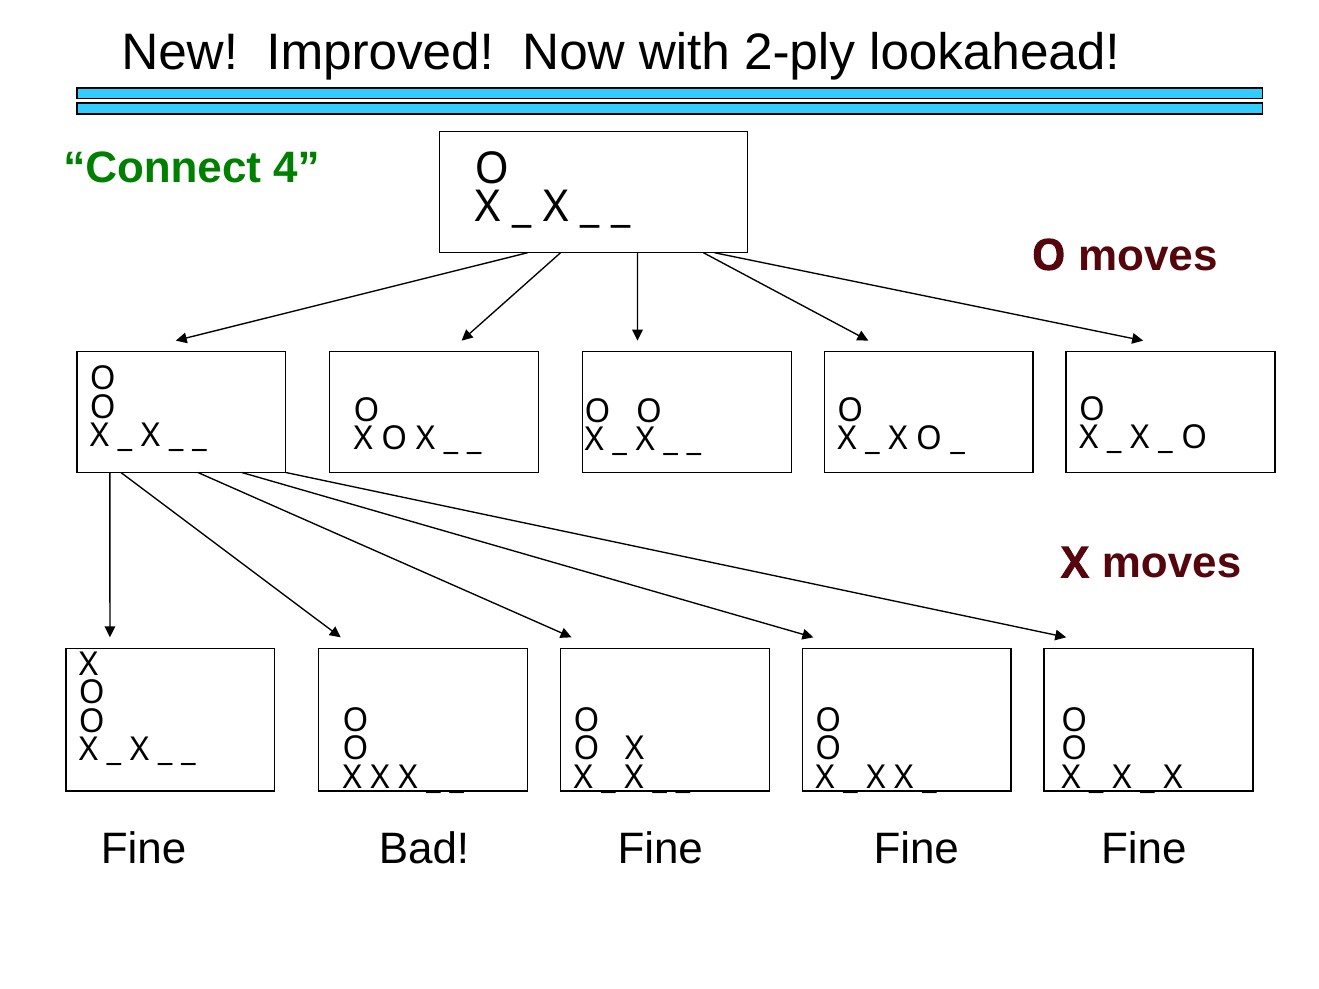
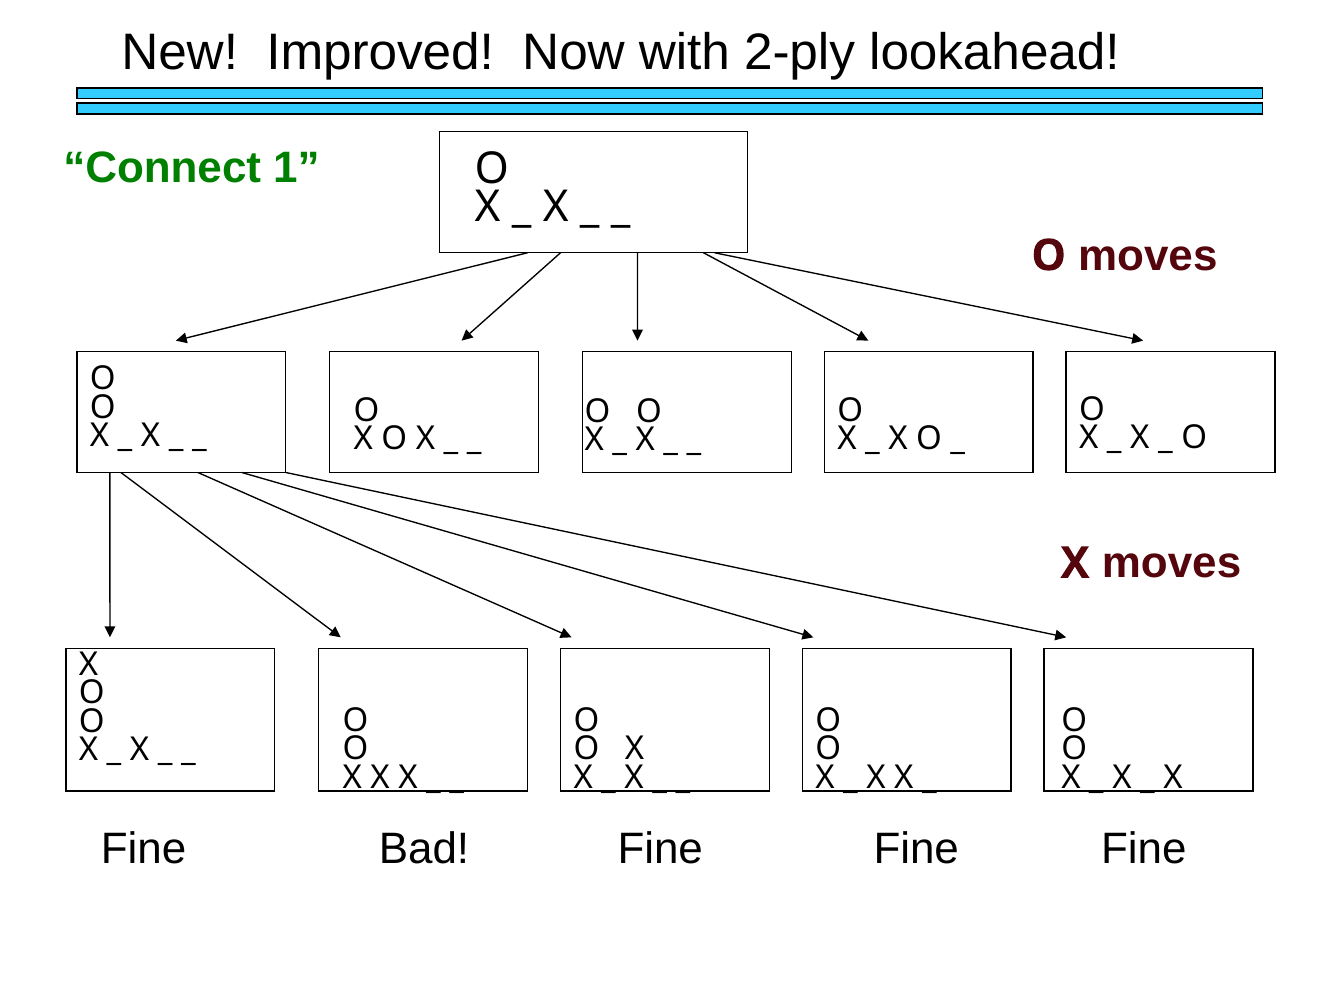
4: 4 -> 1
